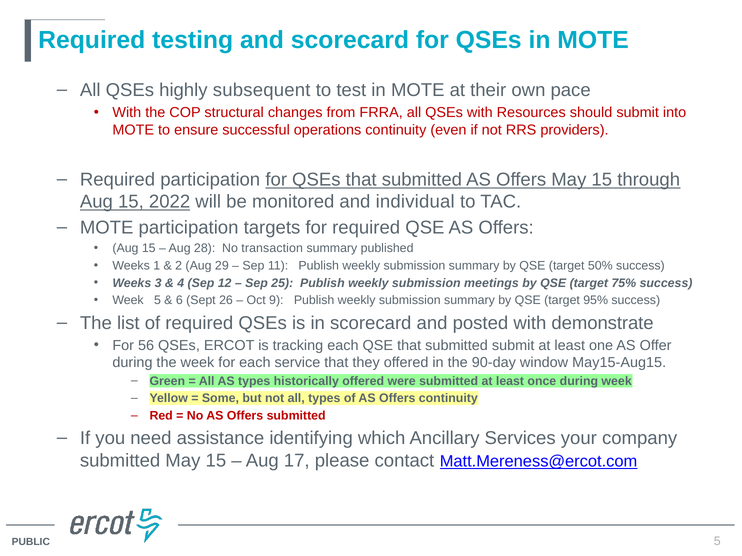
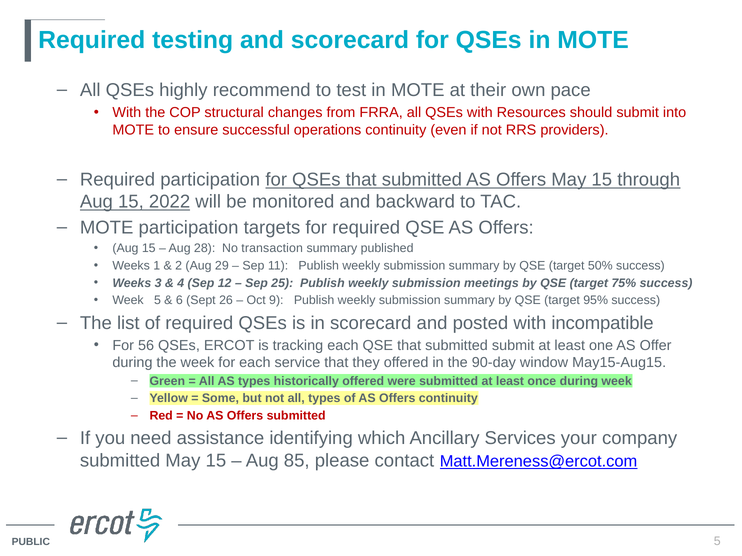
subsequent: subsequent -> recommend
individual: individual -> backward
demonstrate: demonstrate -> incompatible
17: 17 -> 85
